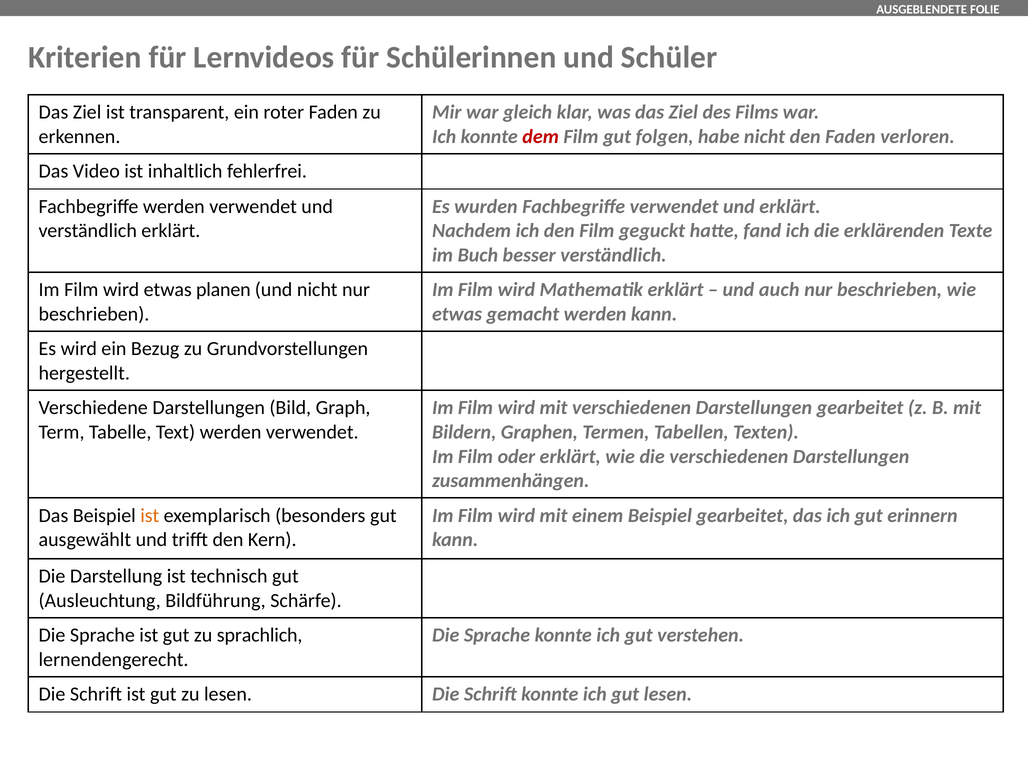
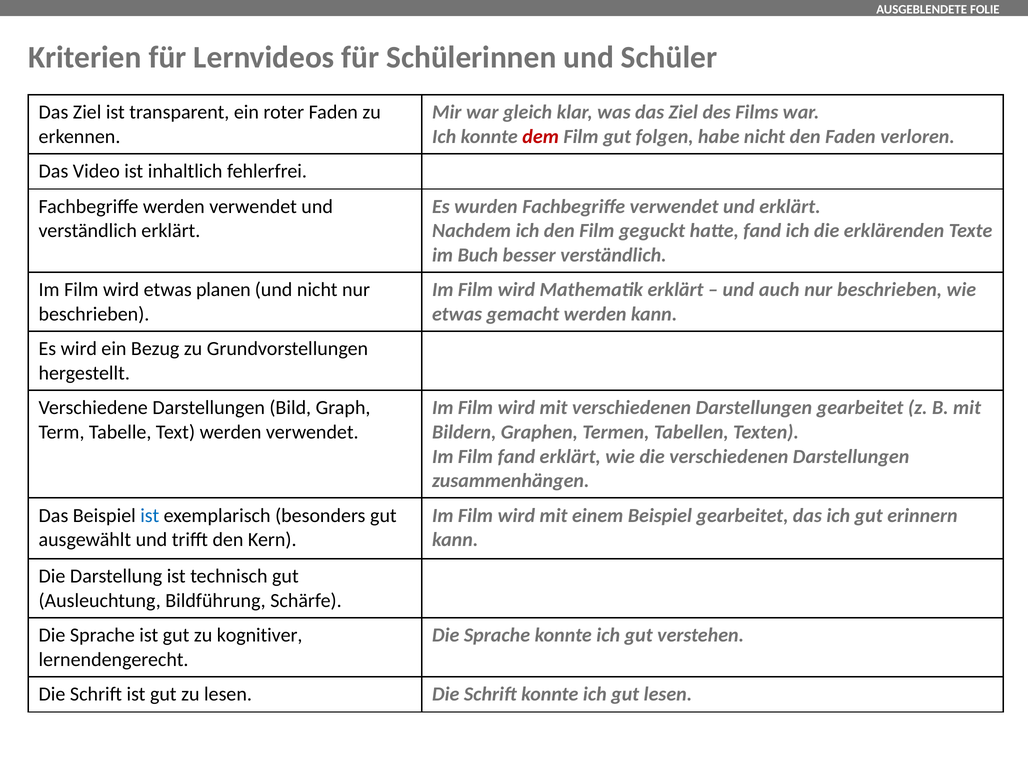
Film oder: oder -> fand
ist at (150, 515) colour: orange -> blue
sprachlich: sprachlich -> kognitiver
